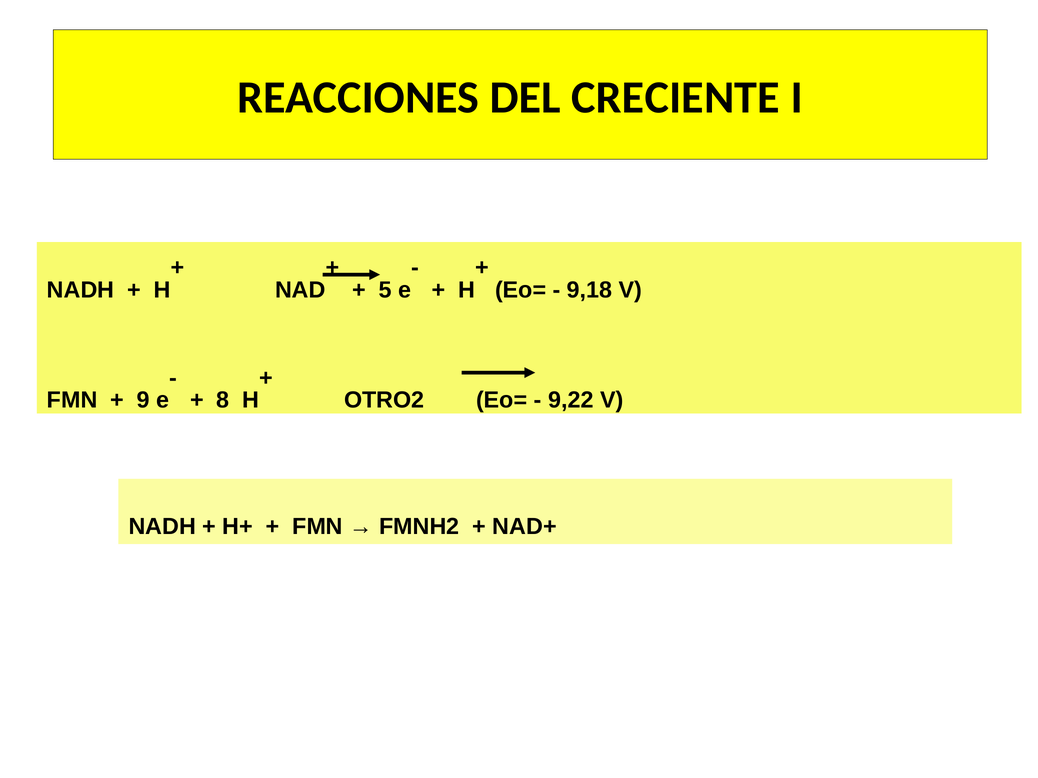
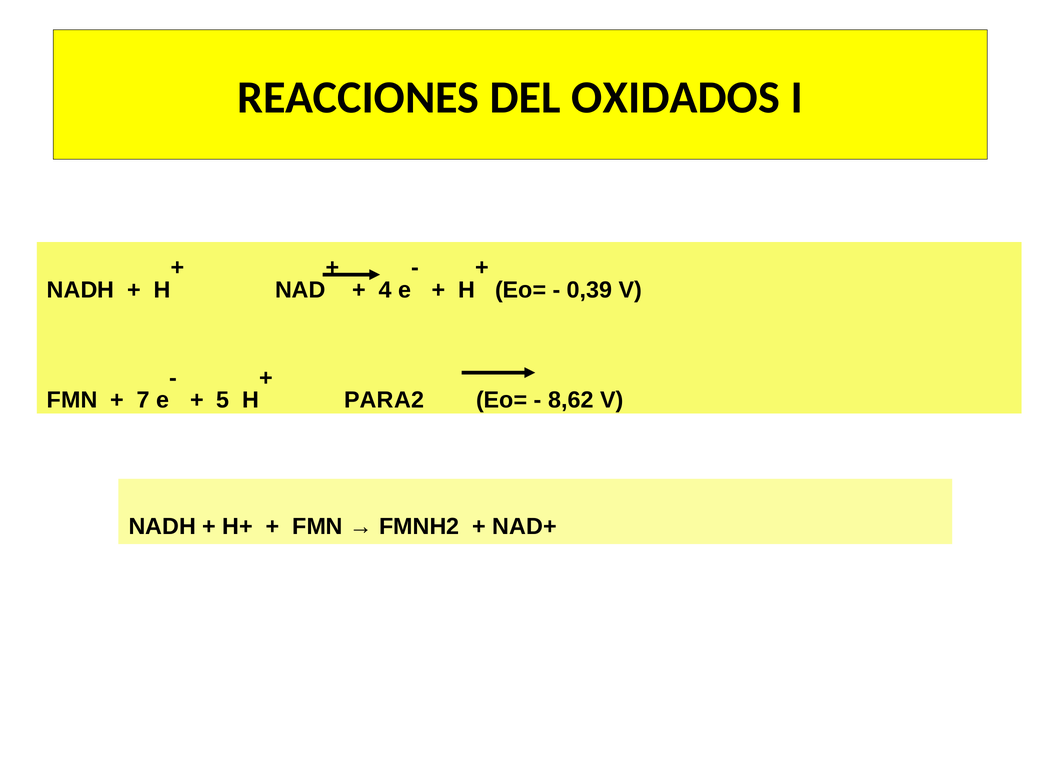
CRECIENTE: CRECIENTE -> OXIDADOS
5: 5 -> 4
9,18: 9,18 -> 0,39
9: 9 -> 7
8: 8 -> 5
OTRO2: OTRO2 -> PARA2
9,22: 9,22 -> 8,62
